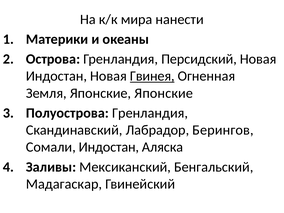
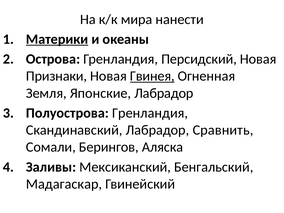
Материки underline: none -> present
Индостан at (56, 76): Индостан -> Признаки
Японские Японские: Японские -> Лабрадор
Берингов: Берингов -> Сравнить
Сомали Индостан: Индостан -> Берингов
